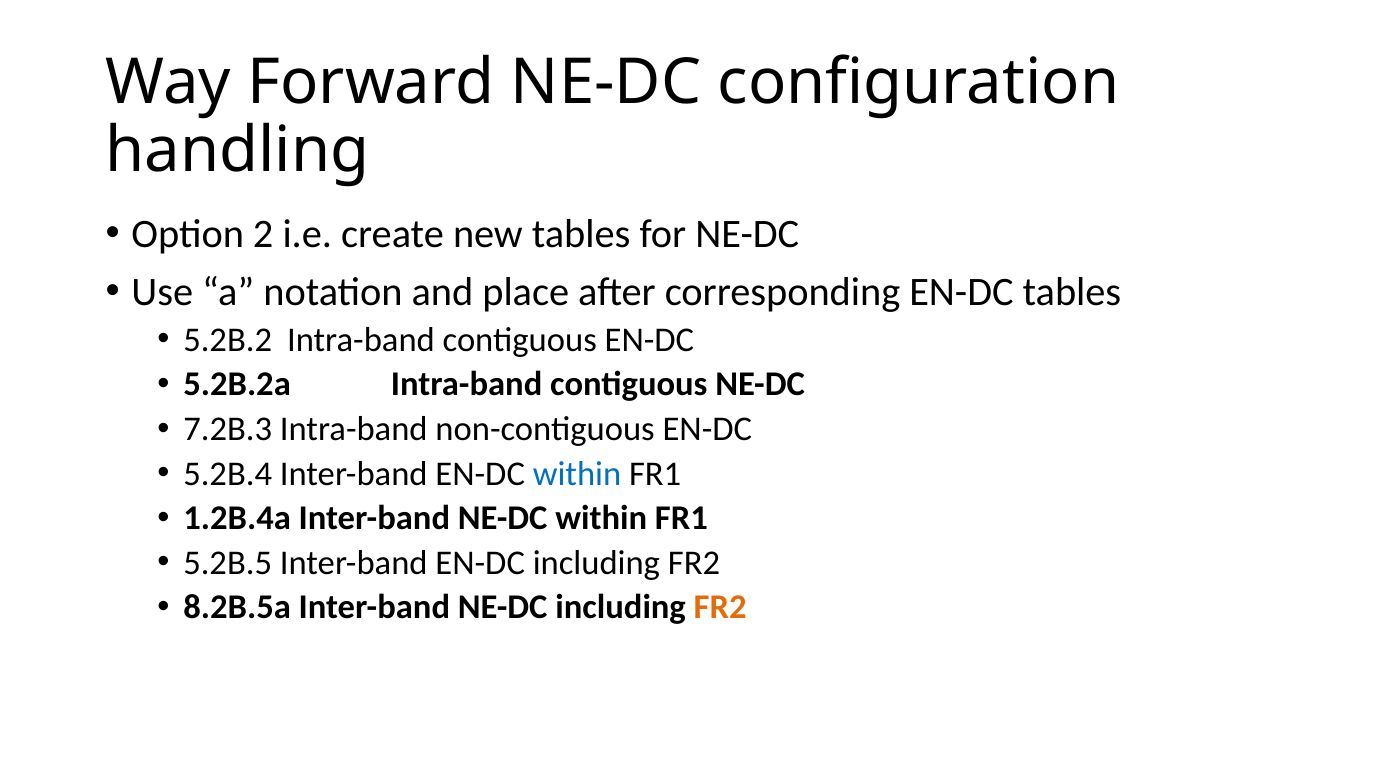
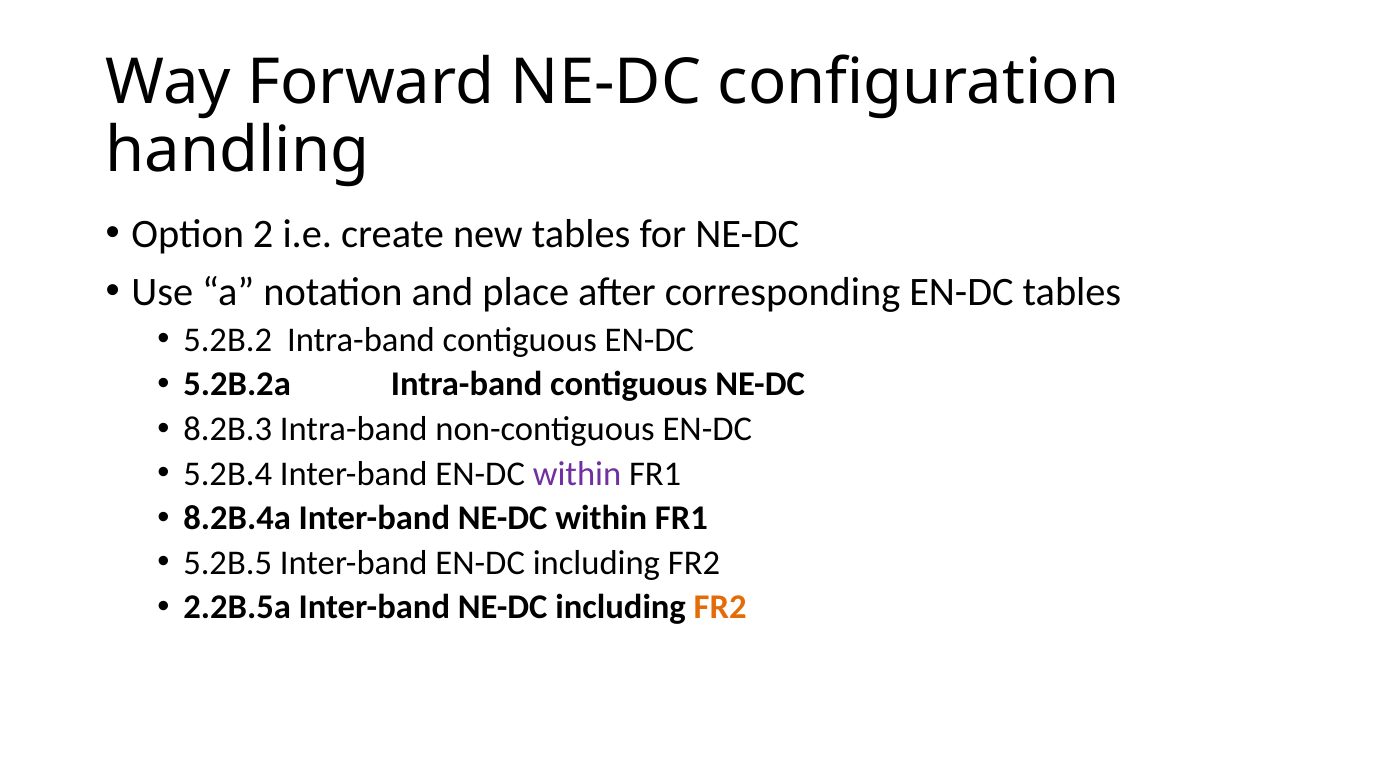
7.2B.3: 7.2B.3 -> 8.2B.3
within at (577, 473) colour: blue -> purple
1.2B.4a: 1.2B.4a -> 8.2B.4a
8.2B.5a: 8.2B.5a -> 2.2B.5a
